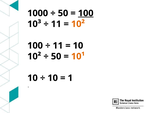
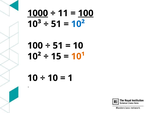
1000 underline: none -> present
50 at (63, 13): 50 -> 11
11 at (56, 24): 11 -> 51
10² at (78, 24) colour: orange -> blue
11 at (58, 46): 11 -> 51
50 at (56, 57): 50 -> 15
